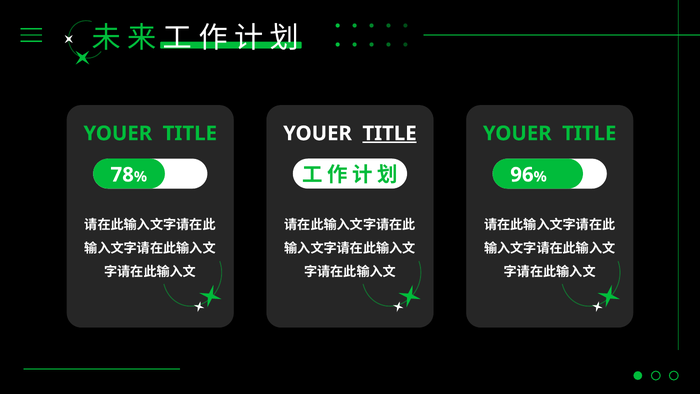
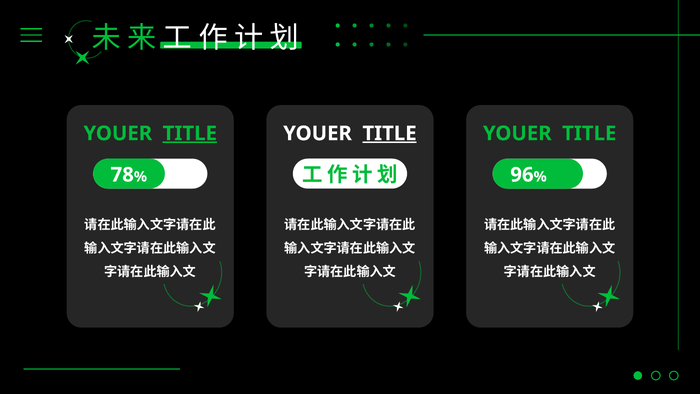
TITLE at (190, 133) underline: none -> present
